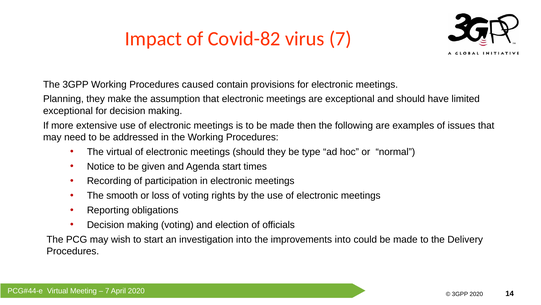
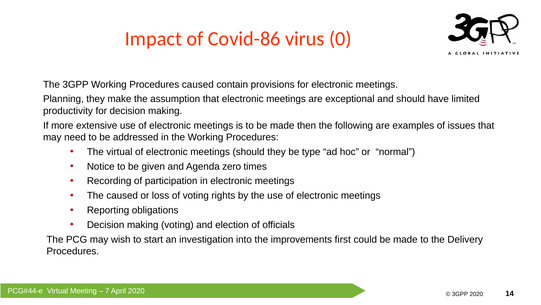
Covid-82: Covid-82 -> Covid-86
virus 7: 7 -> 0
exceptional at (68, 111): exceptional -> productivity
Agenda start: start -> zero
The smooth: smooth -> caused
improvements into: into -> first
